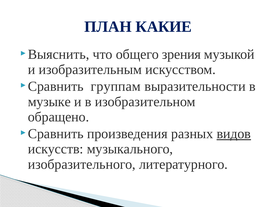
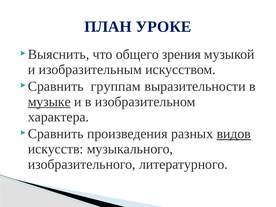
КАКИЕ: КАКИЕ -> УРОКЕ
музыке underline: none -> present
обращено: обращено -> характера
